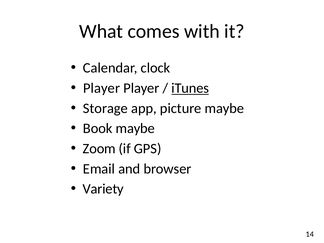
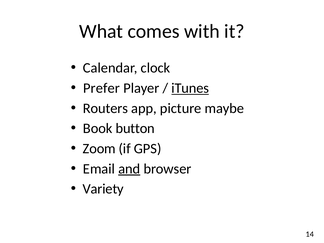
Player at (102, 88): Player -> Prefer
Storage: Storage -> Routers
Book maybe: maybe -> button
and underline: none -> present
